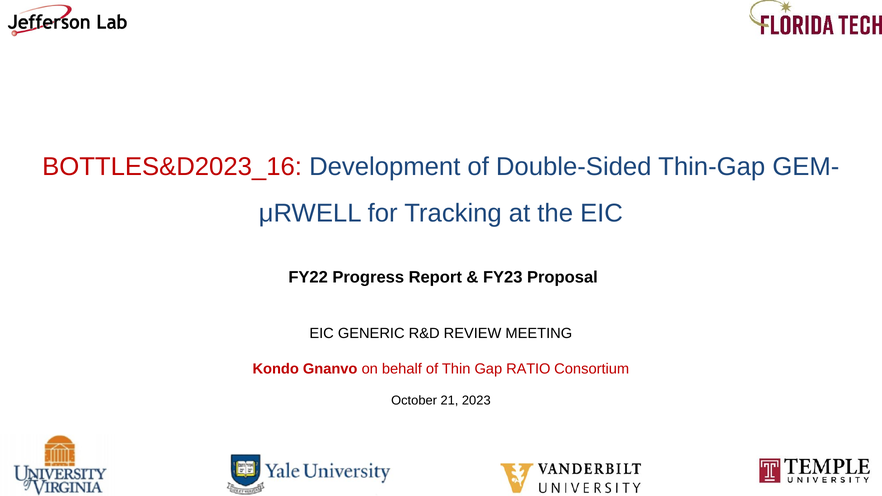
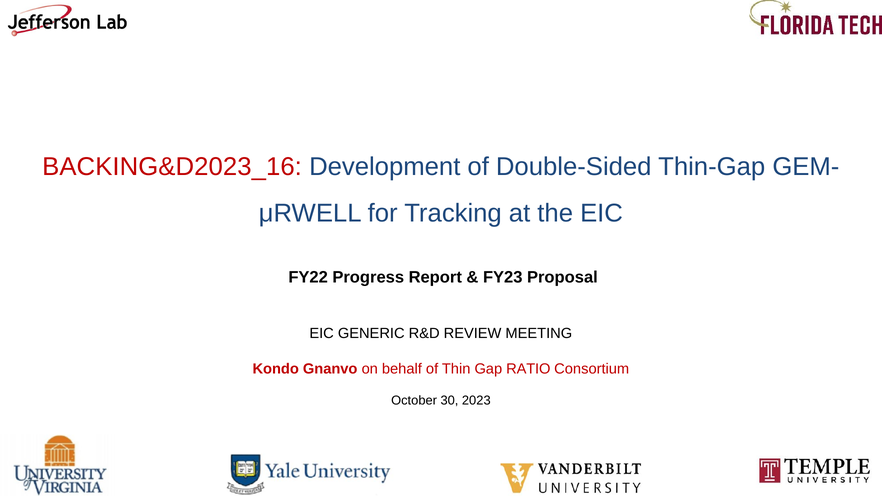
BOTTLES&D2023_16: BOTTLES&D2023_16 -> BACKING&D2023_16
21: 21 -> 30
